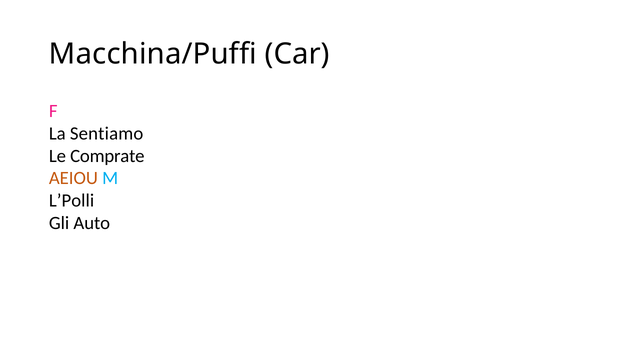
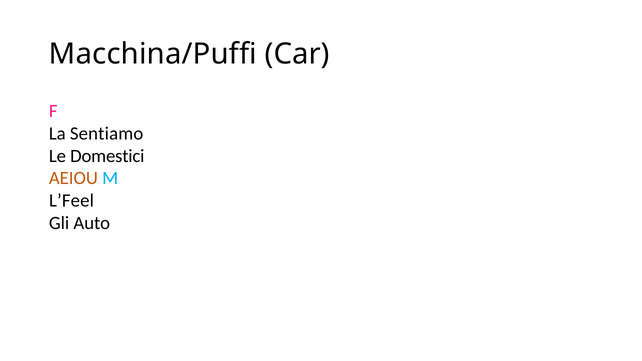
Comprate: Comprate -> Domestici
L’Polli: L’Polli -> L’Feel
